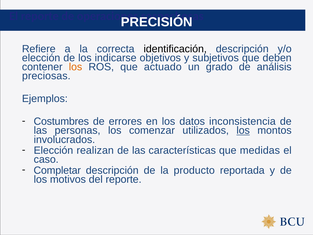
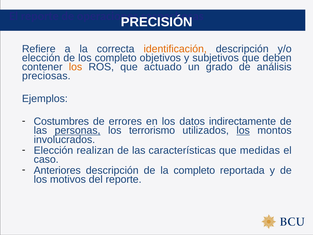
identificación colour: black -> orange
los indicarse: indicarse -> completo
inconsistencia: inconsistencia -> indirectamente
personas underline: none -> present
comenzar: comenzar -> terrorismo
Completar: Completar -> Anteriores
la producto: producto -> completo
